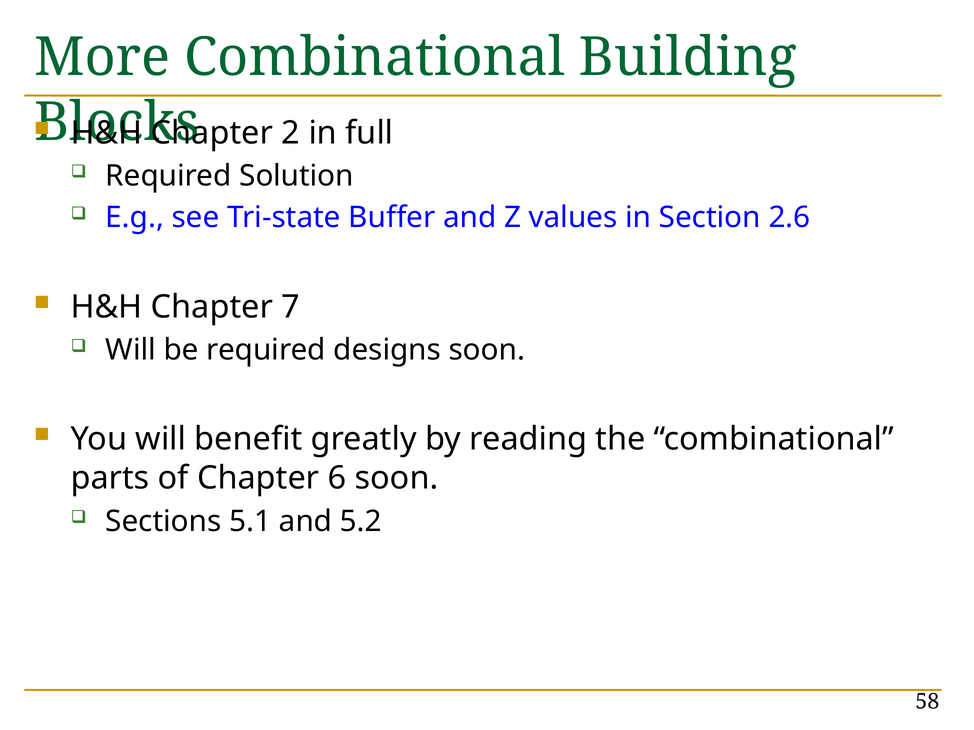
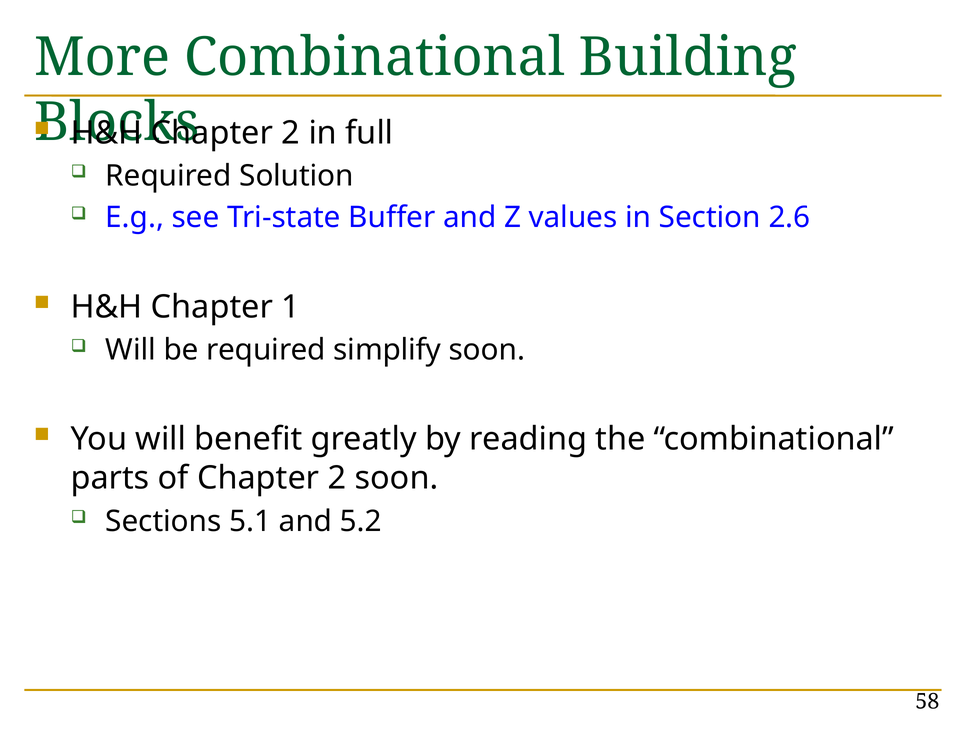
7: 7 -> 1
designs: designs -> simplify
of Chapter 6: 6 -> 2
